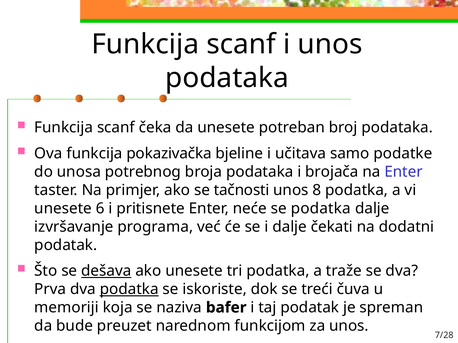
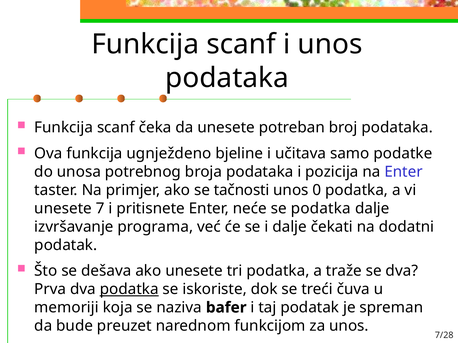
pokazivačka: pokazivačka -> ugnježdeno
brojača: brojača -> pozicija
8: 8 -> 0
6: 6 -> 7
dešava underline: present -> none
